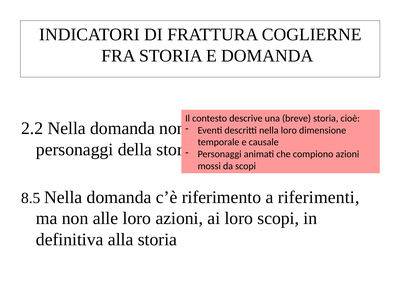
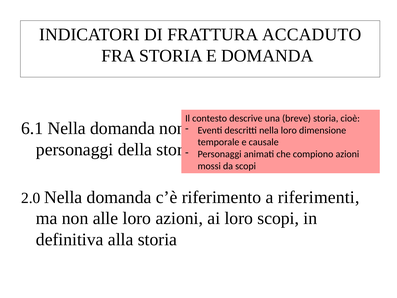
COGLIERNE: COGLIERNE -> ACCADUTO
2.2: 2.2 -> 6.1
8.5: 8.5 -> 2.0
